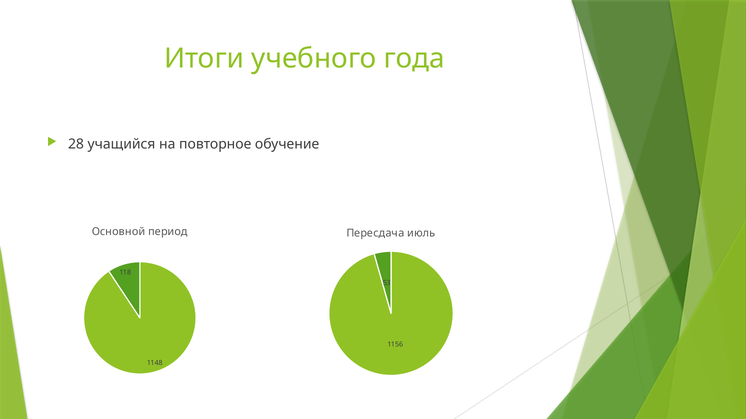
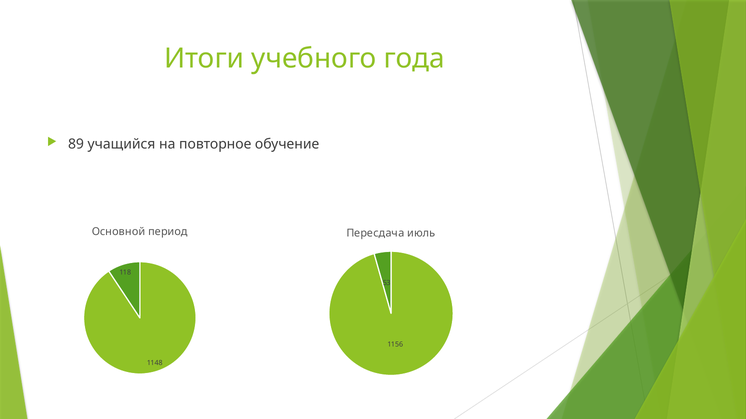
28: 28 -> 89
